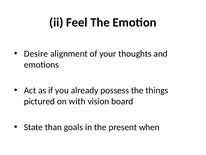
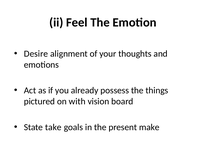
than: than -> take
when: when -> make
